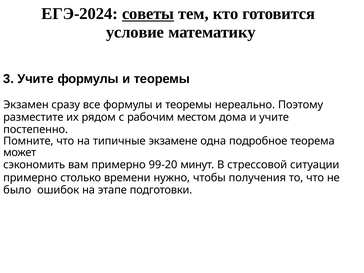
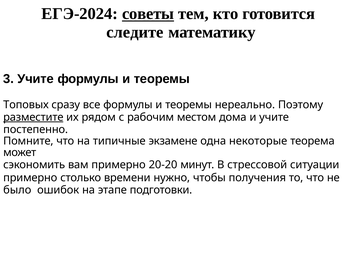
условие: условие -> следите
Экзамен: Экзамен -> Топовых
разместите underline: none -> present
подробное: подробное -> некоторые
99-20: 99-20 -> 20-20
